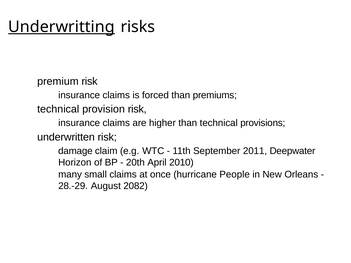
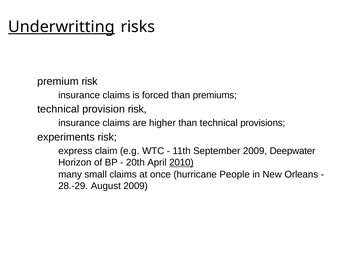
underwritten: underwritten -> experiments
damage: damage -> express
September 2011: 2011 -> 2009
2010 underline: none -> present
August 2082: 2082 -> 2009
